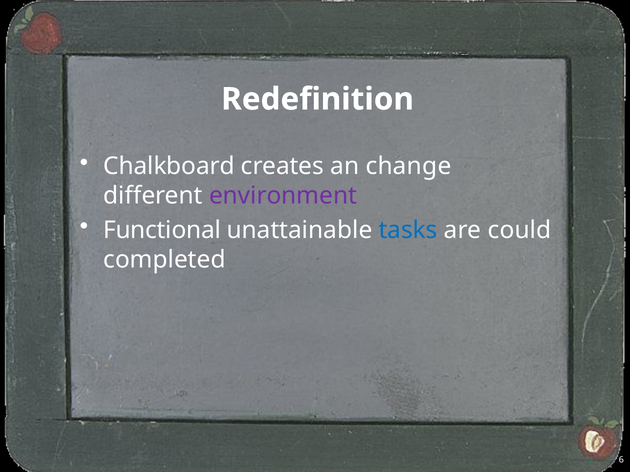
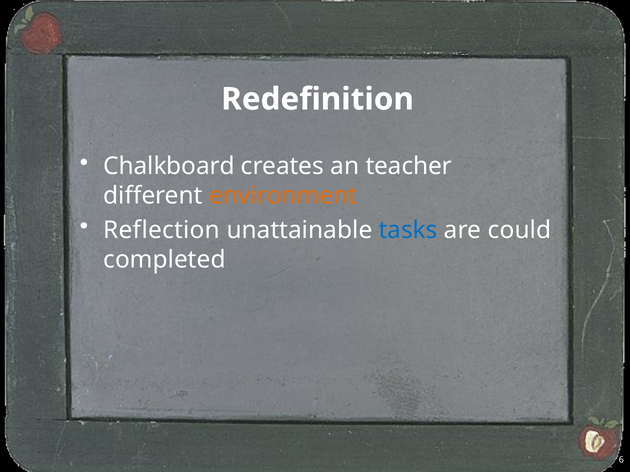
change: change -> teacher
environment colour: purple -> orange
Functional: Functional -> Reflection
